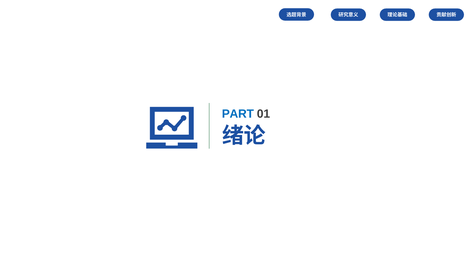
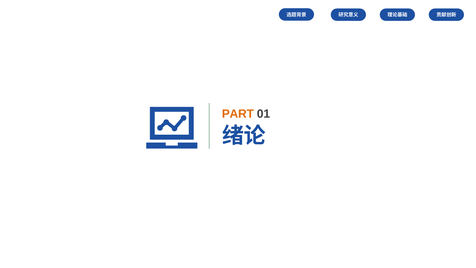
PART colour: blue -> orange
